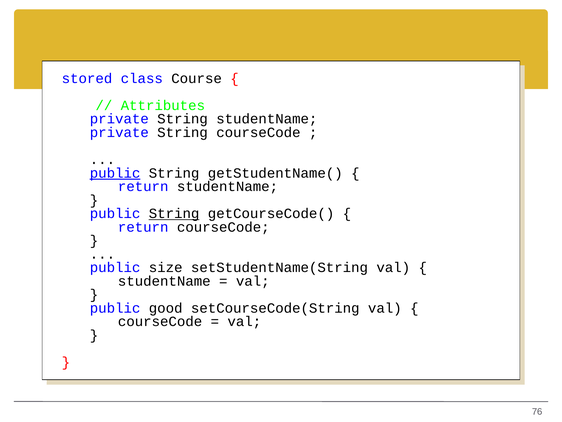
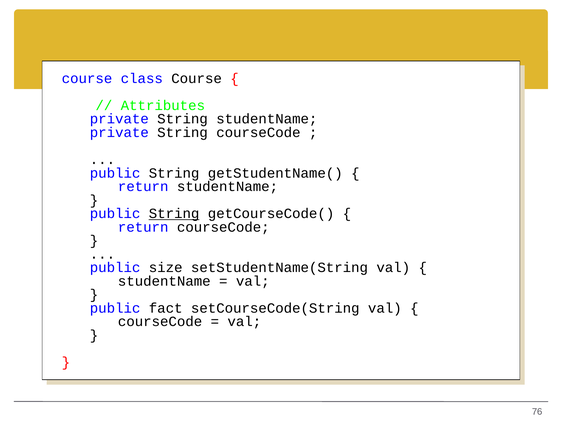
stored at (87, 78): stored -> course
public at (115, 173) underline: present -> none
good: good -> fact
